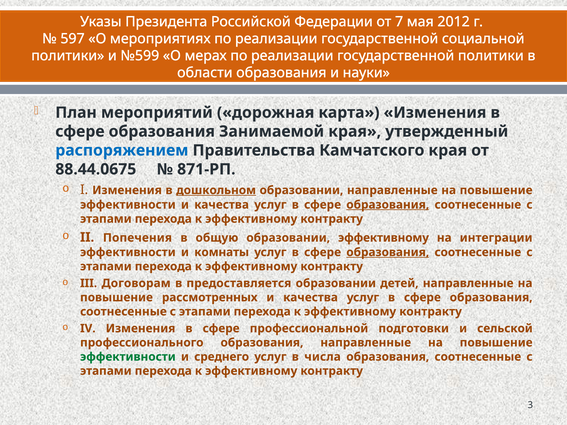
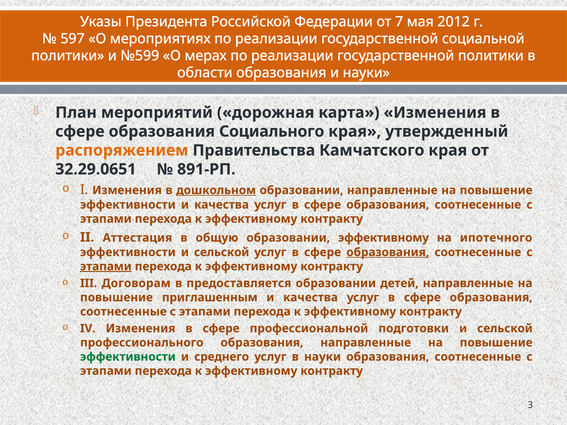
Занимаемой: Занимаемой -> Социального
распоряжением colour: blue -> orange
88.44.0675: 88.44.0675 -> 32.29.0651
871-РП: 871-РП -> 891-РП
образования at (388, 205) underline: present -> none
Попечения: Попечения -> Аттестация
интеграции: интеграции -> ипотечного
эффективности и комнаты: комнаты -> сельской
этапами at (106, 267) underline: none -> present
рассмотренных: рассмотренных -> приглашенным
в числа: числа -> науки
